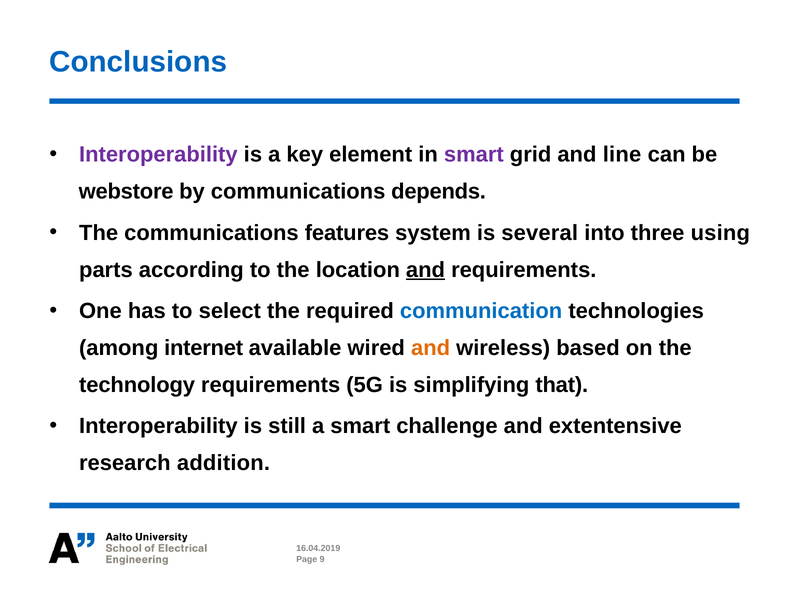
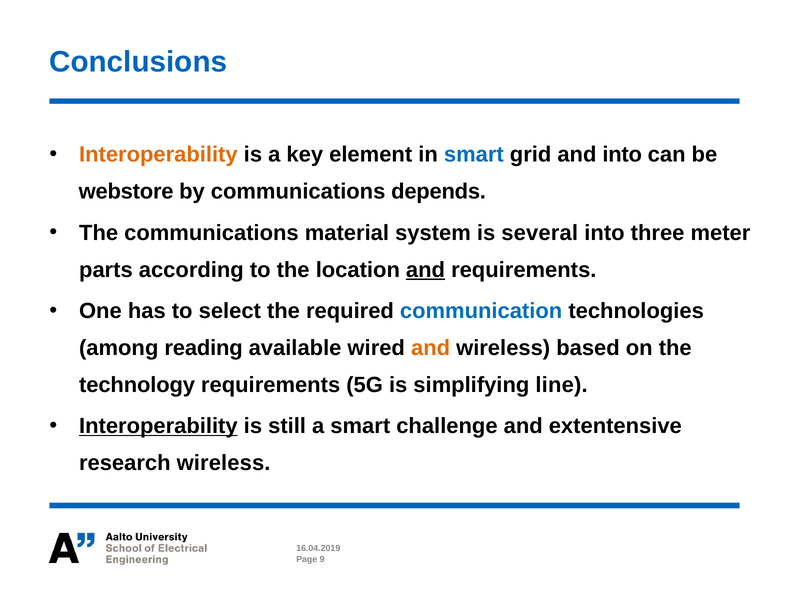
Interoperability at (158, 155) colour: purple -> orange
smart at (474, 155) colour: purple -> blue
and line: line -> into
features: features -> material
using: using -> meter
internet: internet -> reading
that: that -> line
Interoperability at (158, 426) underline: none -> present
research addition: addition -> wireless
